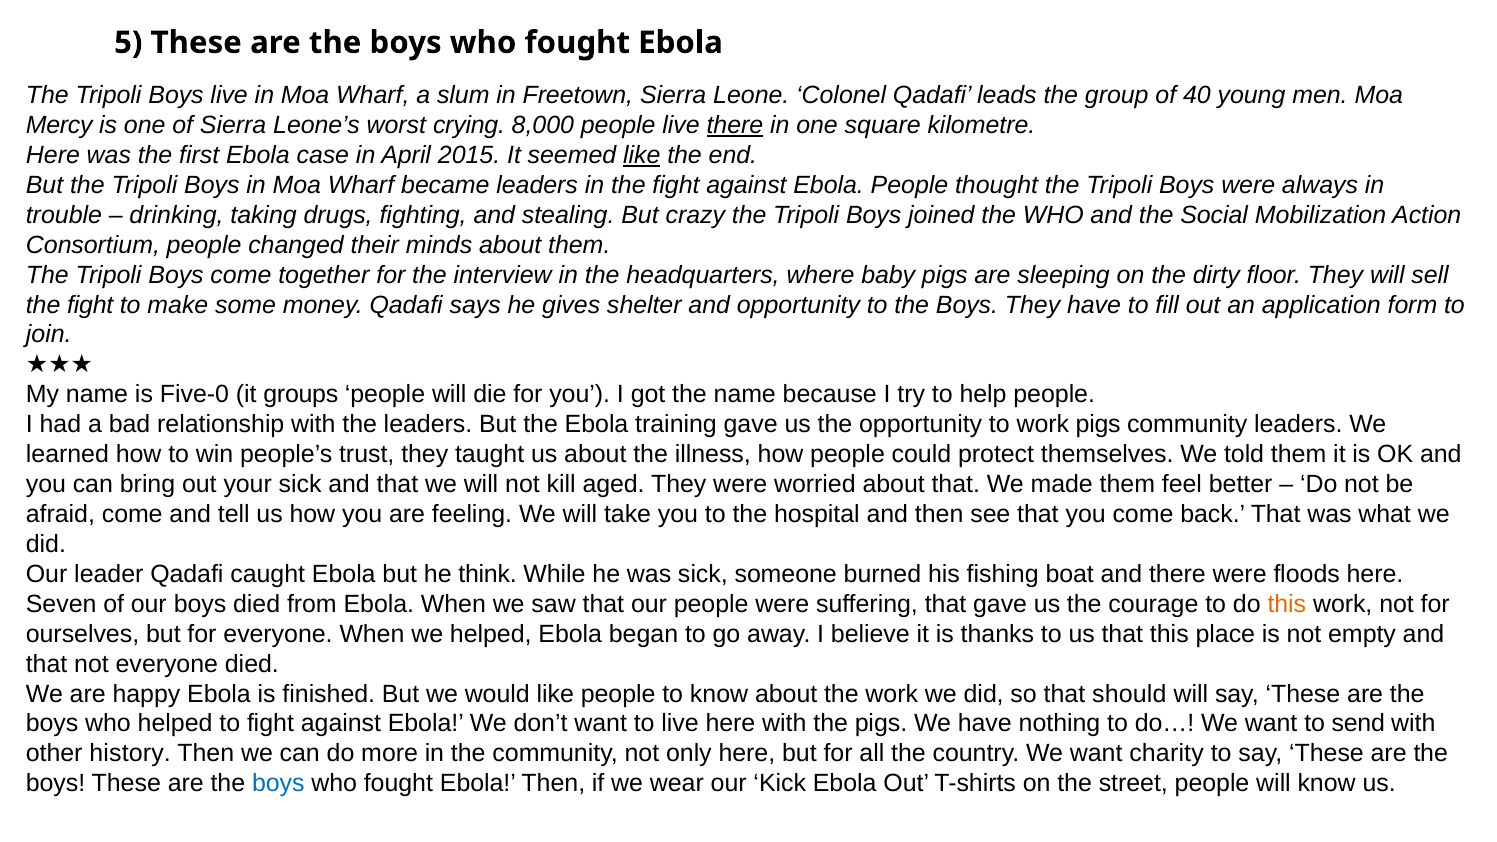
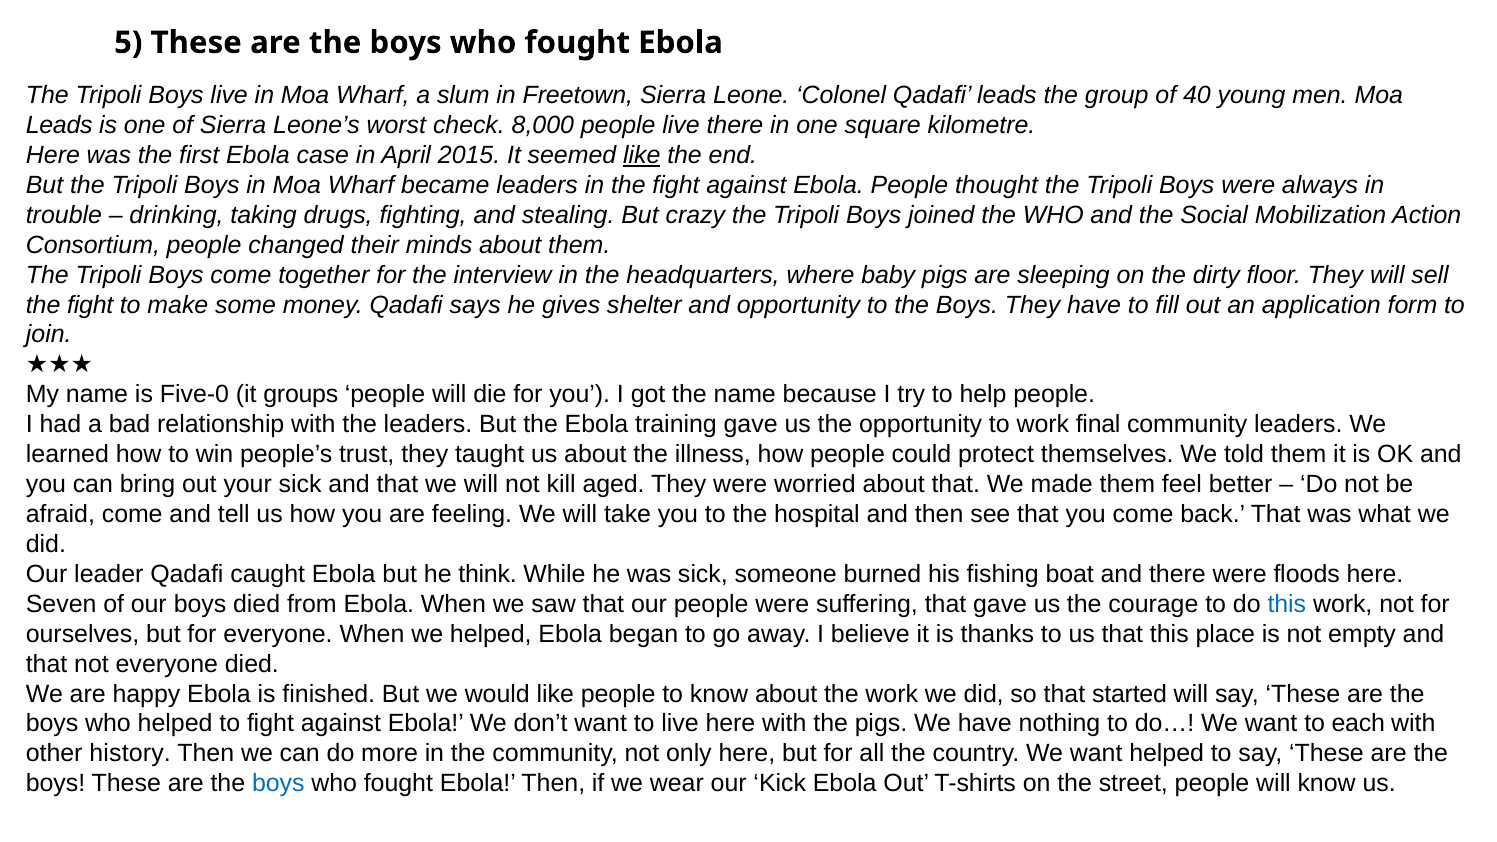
Mercy at (59, 125): Mercy -> Leads
crying: crying -> check
there at (735, 125) underline: present -> none
work pigs: pigs -> final
this at (1287, 604) colour: orange -> blue
should: should -> started
send: send -> each
want charity: charity -> helped
